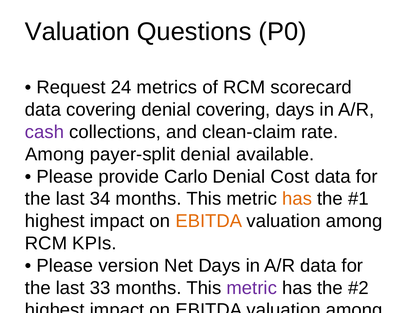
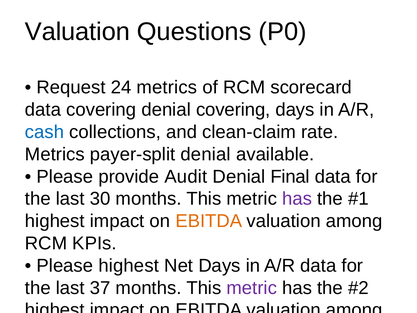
cash at (45, 132) colour: purple -> blue
Among at (55, 154): Among -> Metrics
Carlo: Carlo -> Audit
Denial Cost: Cost -> Final
34: 34 -> 30
has at (297, 199) colour: orange -> purple
Please version: version -> highest
33: 33 -> 37
